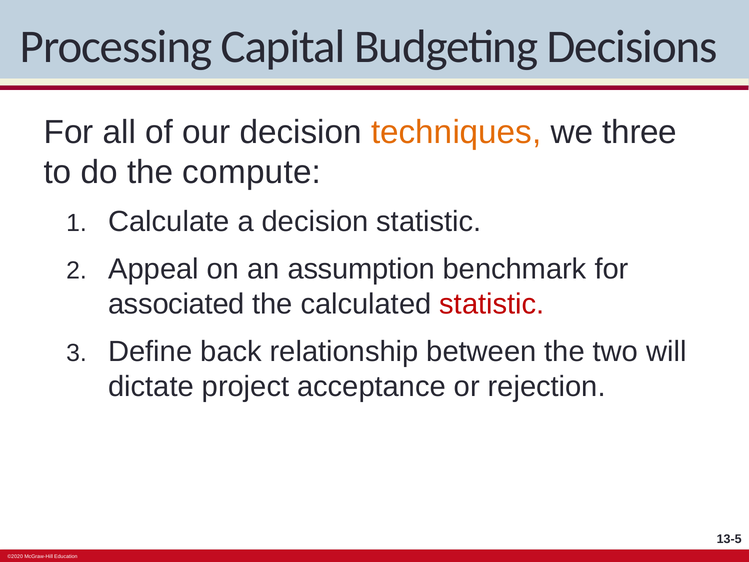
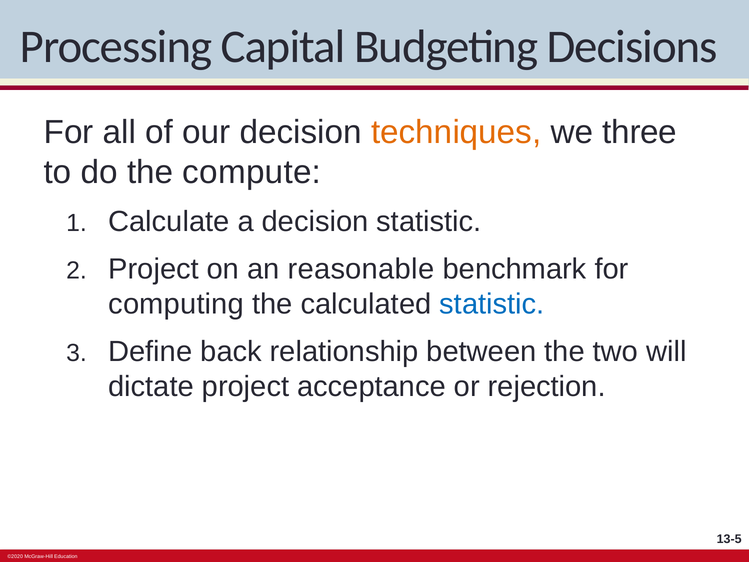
Appeal at (154, 269): Appeal -> Project
assumption: assumption -> reasonable
associated: associated -> computing
statistic at (492, 304) colour: red -> blue
